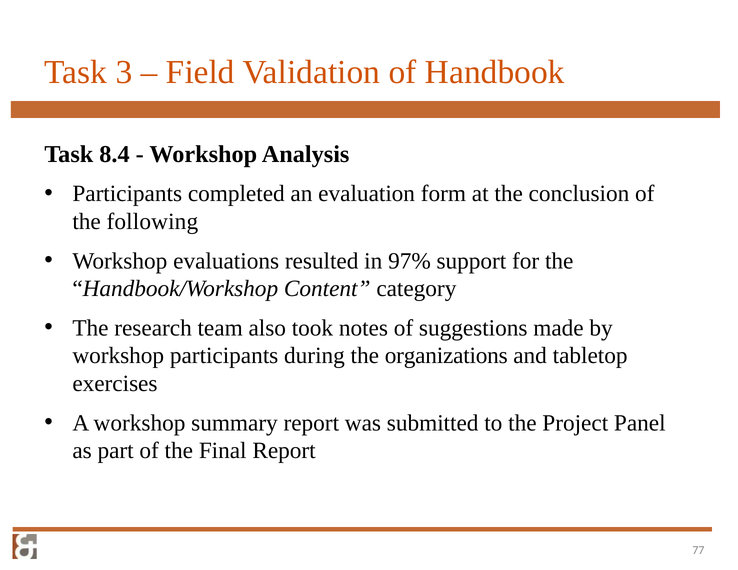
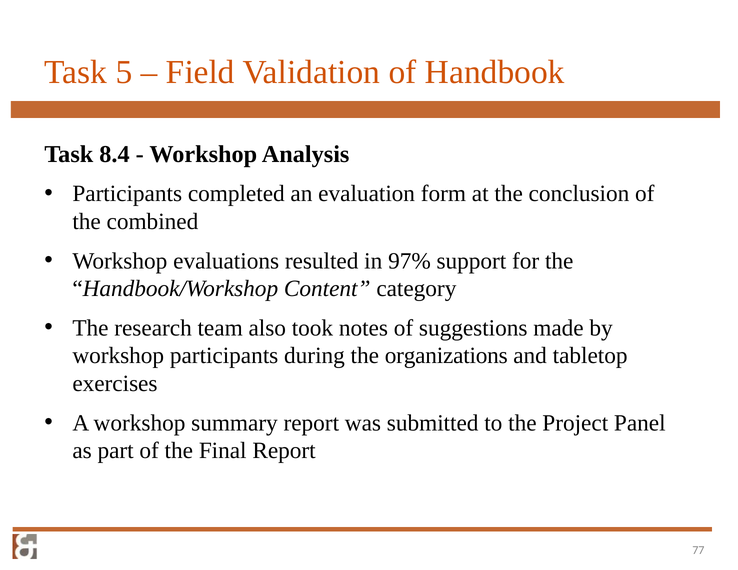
3: 3 -> 5
following: following -> combined
